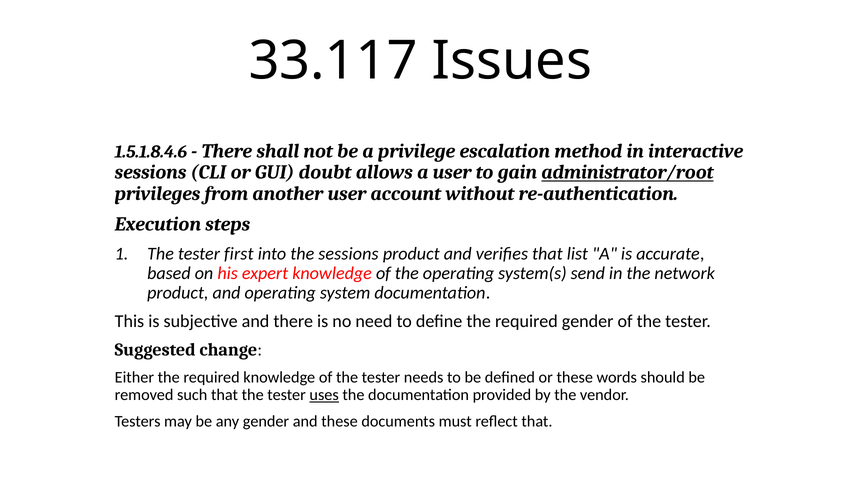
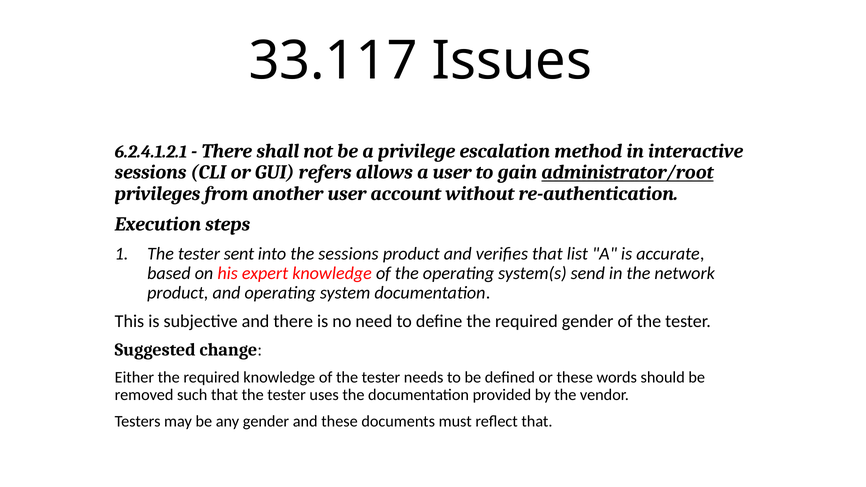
1.5.1.8.4.6: 1.5.1.8.4.6 -> 6.2.4.1.2.1
doubt: doubt -> refers
first: first -> sent
uses underline: present -> none
